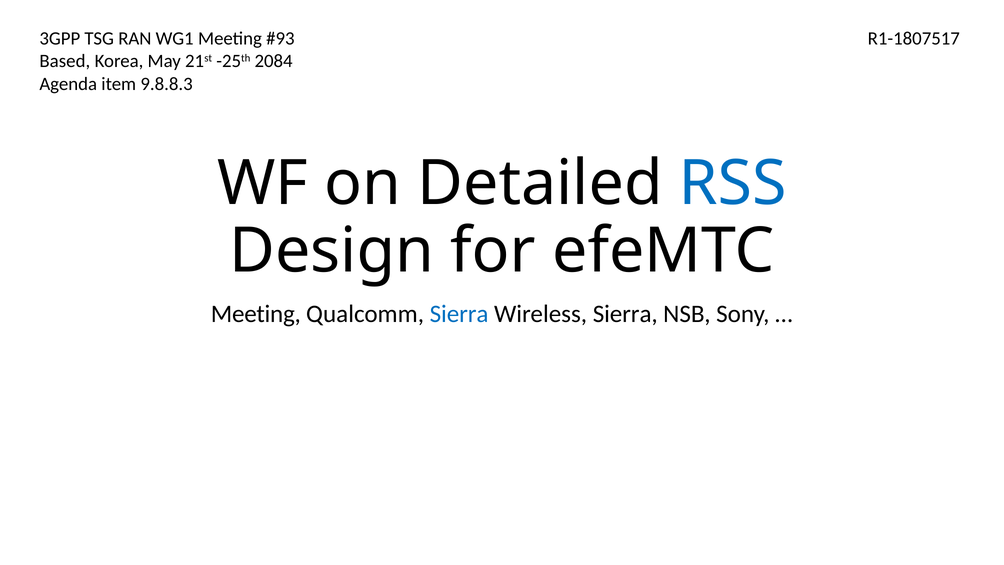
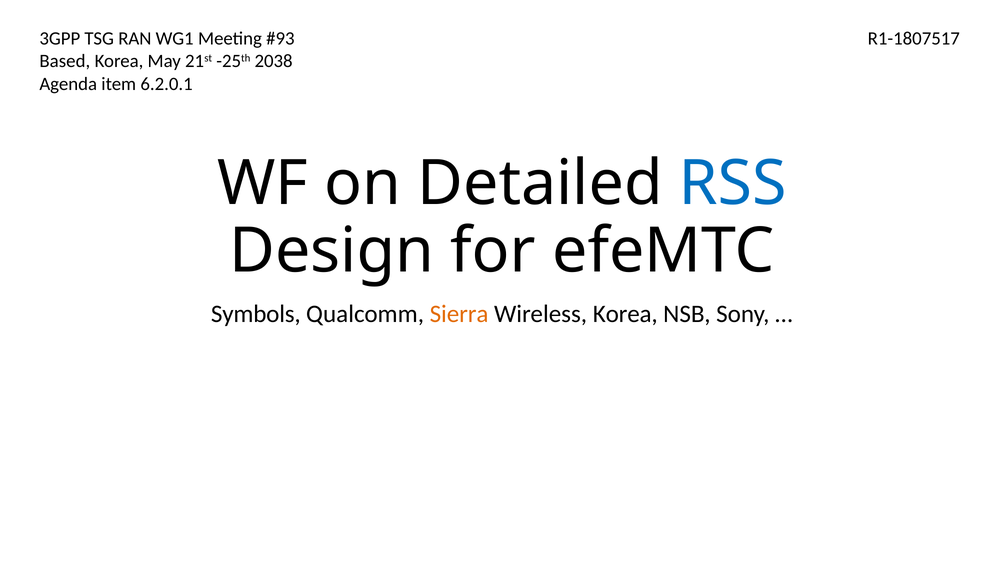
2084: 2084 -> 2038
9.8.8.3: 9.8.8.3 -> 6.2.0.1
Meeting at (256, 314): Meeting -> Symbols
Sierra at (459, 314) colour: blue -> orange
Wireless Sierra: Sierra -> Korea
